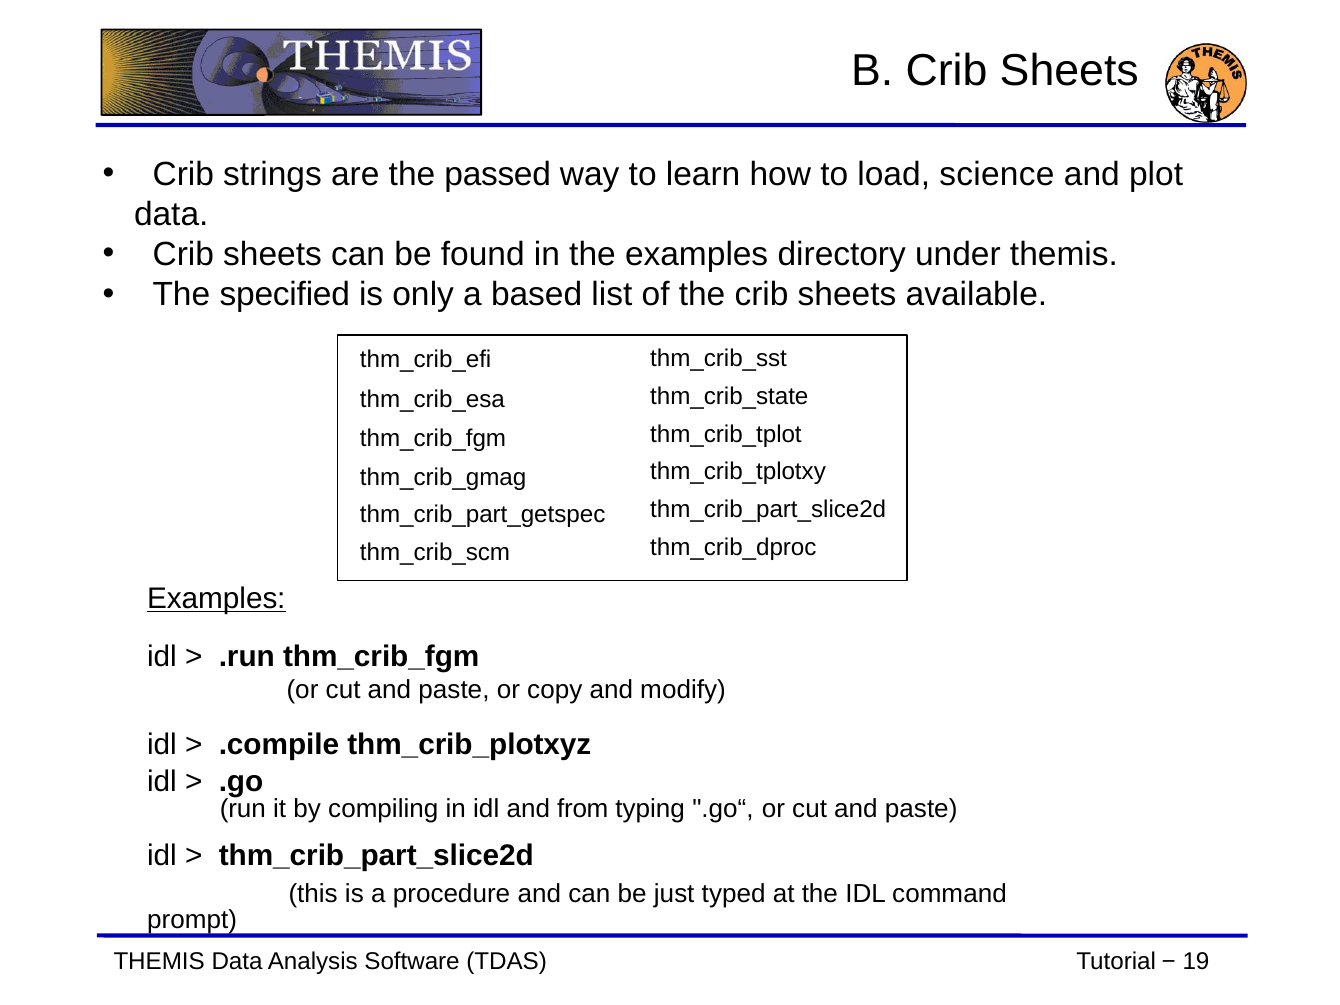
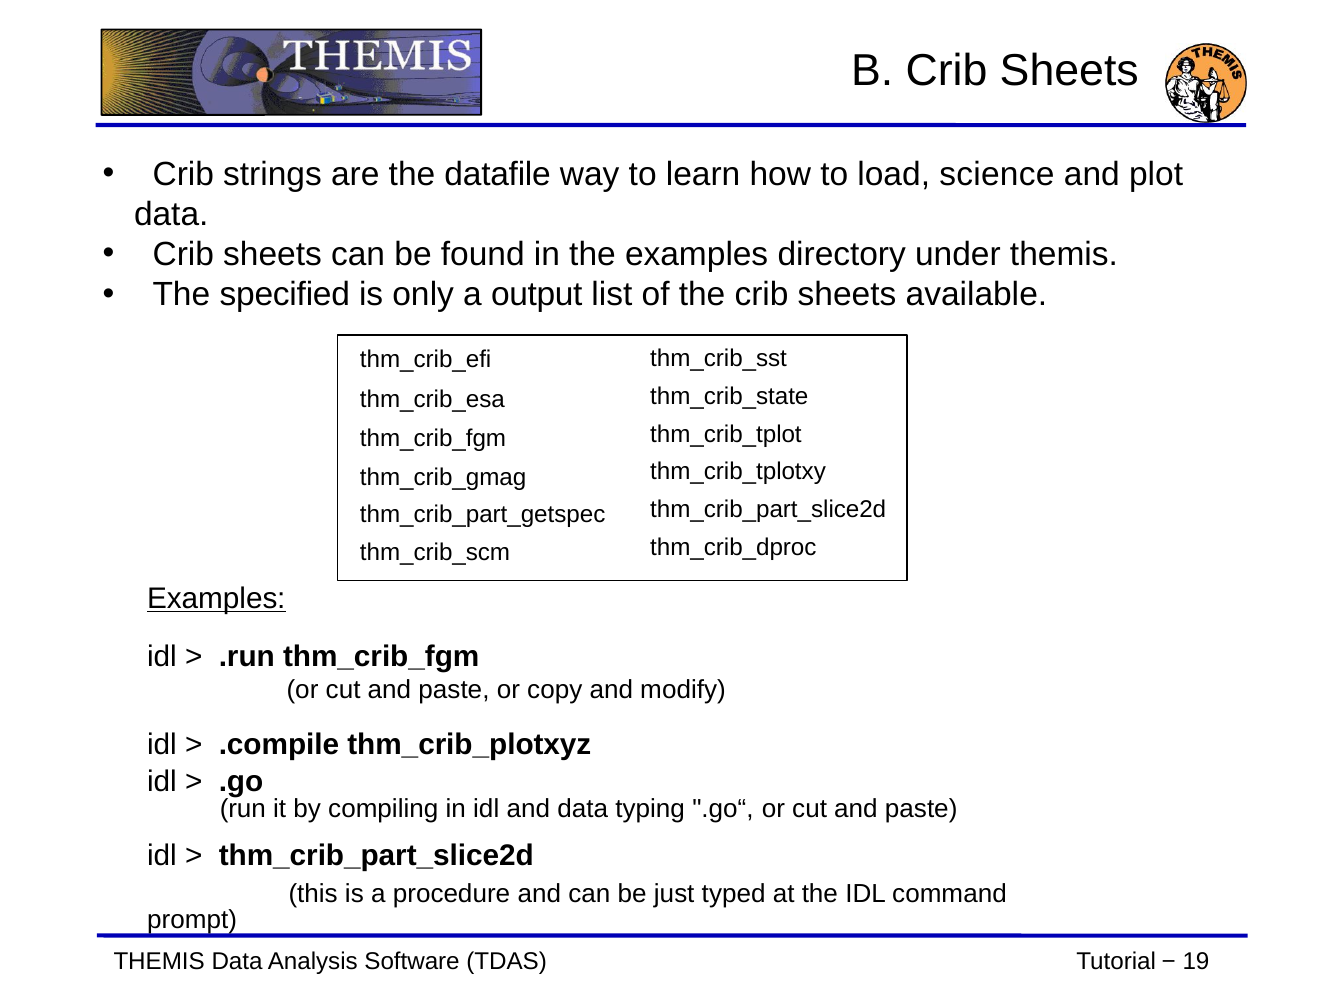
passed: passed -> datafile
based: based -> output
and from: from -> data
